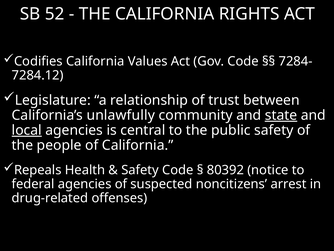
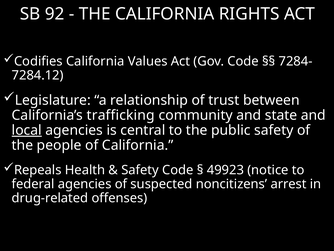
52: 52 -> 92
unlawfully: unlawfully -> trafficking
state underline: present -> none
80392: 80392 -> 49923
